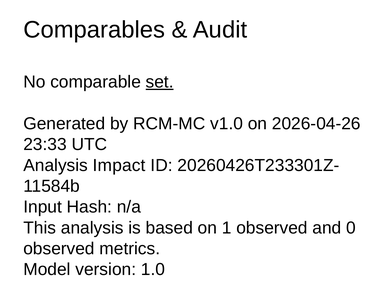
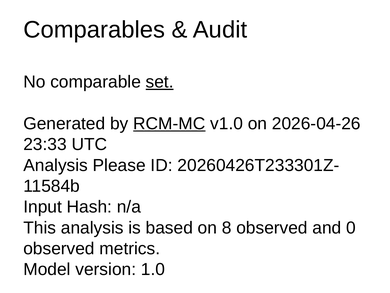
RCM-MC underline: none -> present
Impact: Impact -> Please
1: 1 -> 8
